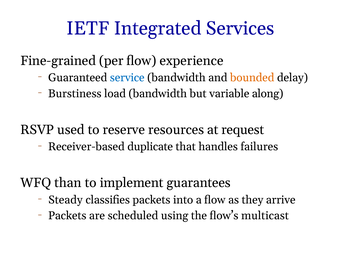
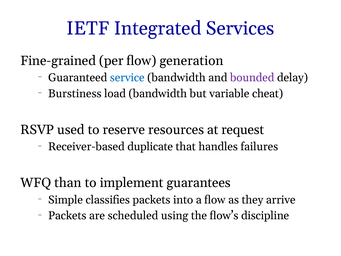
experience: experience -> generation
bounded colour: orange -> purple
along: along -> cheat
Steady: Steady -> Simple
multicast: multicast -> discipline
